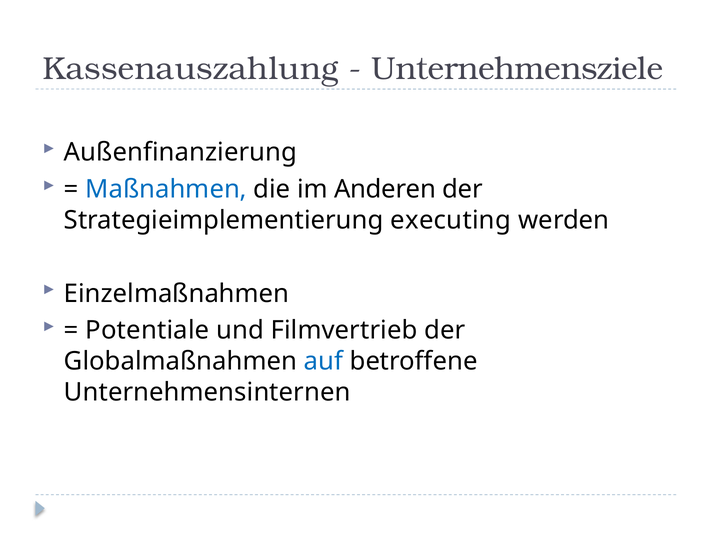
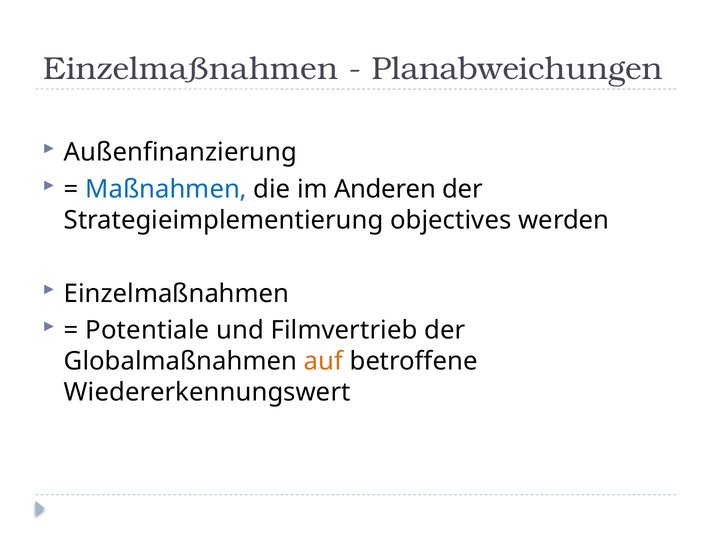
Kassenauszahlung at (191, 69): Kassenauszahlung -> Einzelmaßnahmen
Unternehmensziele: Unternehmensziele -> Planabweichungen
executing: executing -> objectives
auf colour: blue -> orange
Unternehmensinternen: Unternehmensinternen -> Wiedererkennungswert
